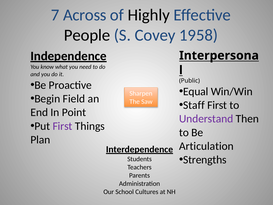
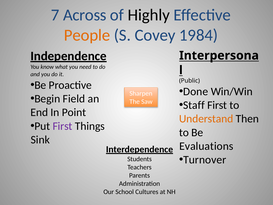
People colour: black -> orange
1958: 1958 -> 1984
Equal: Equal -> Done
Understand colour: purple -> orange
Plan: Plan -> Sink
Articulation: Articulation -> Evaluations
Strengths: Strengths -> Turnover
